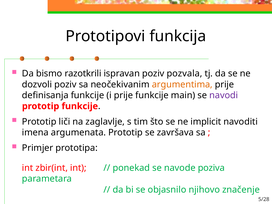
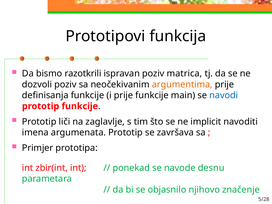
pozvala: pozvala -> matrica
navodi colour: purple -> blue
poziva: poziva -> desnu
